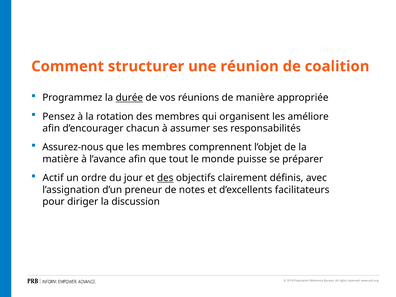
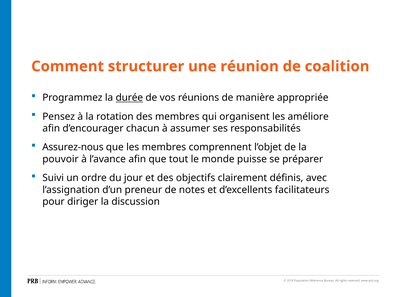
matière: matière -> pouvoir
Actif: Actif -> Suivi
des at (165, 178) underline: present -> none
